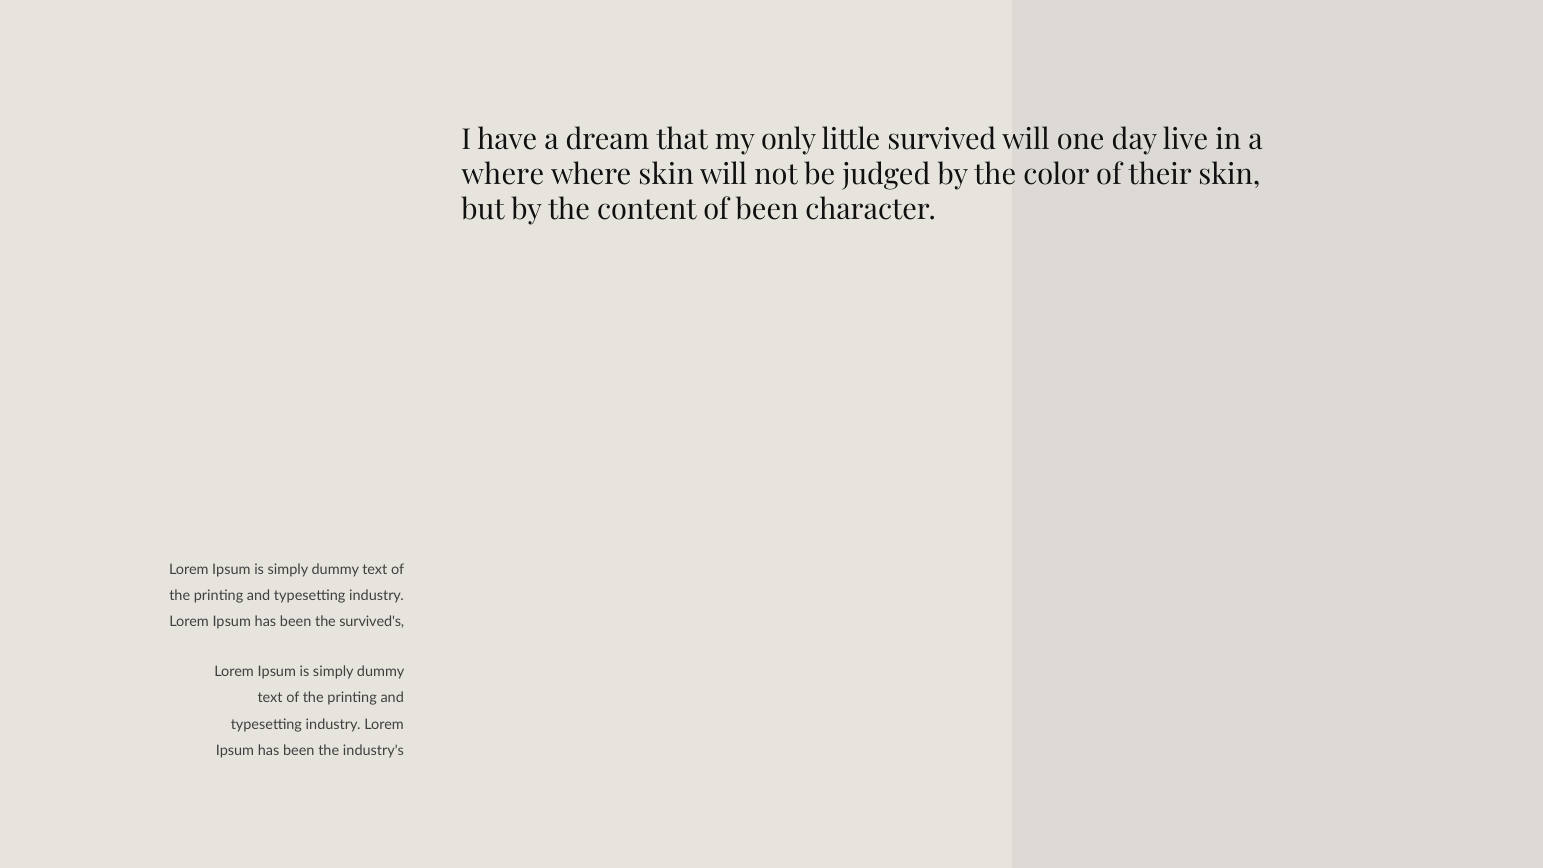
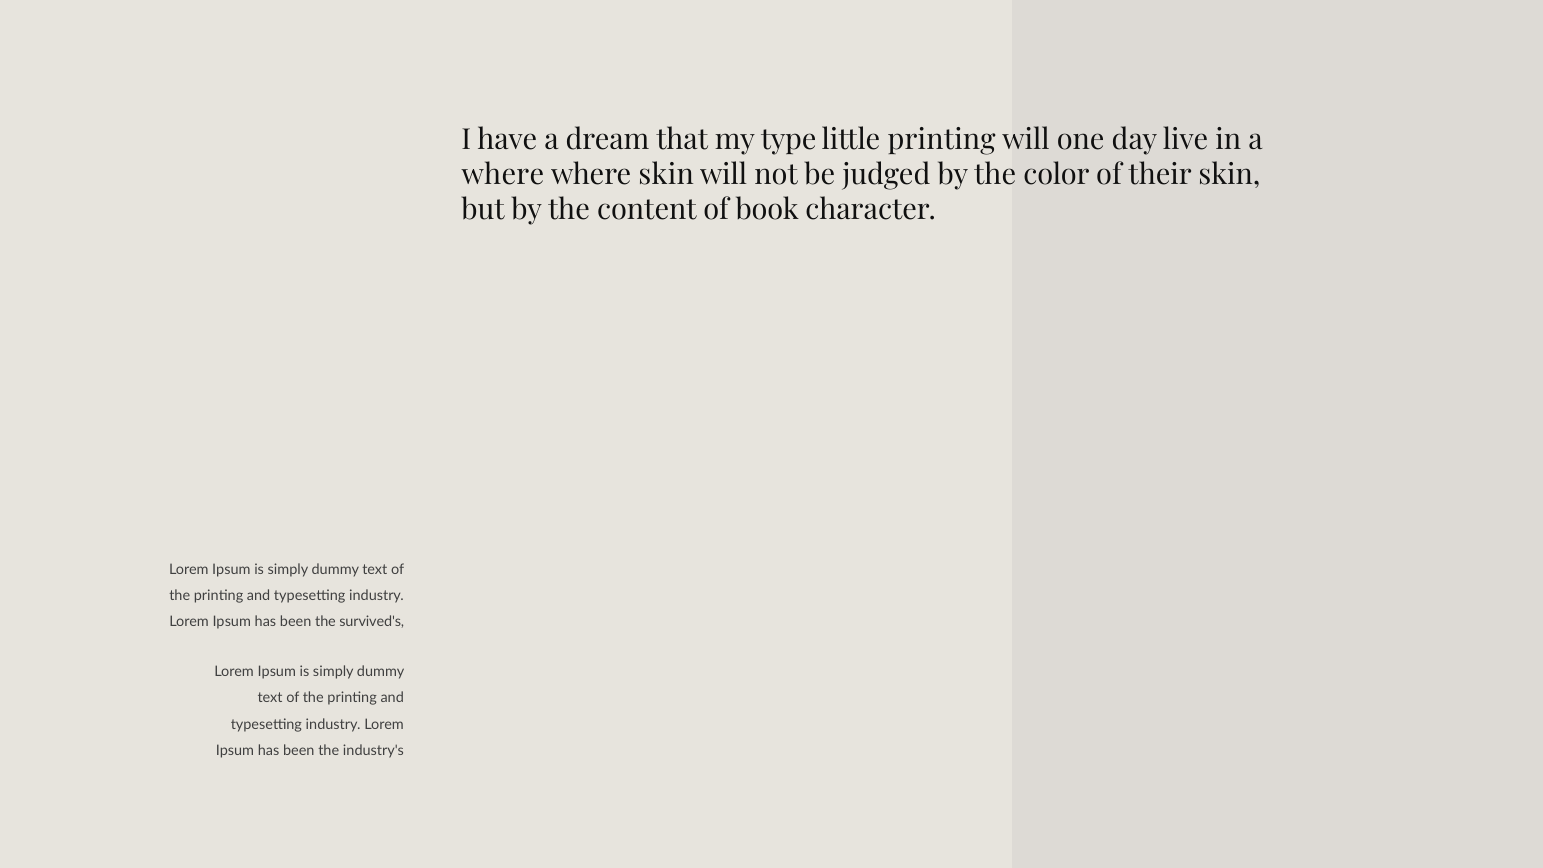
only: only -> type
little survived: survived -> printing
of been: been -> book
